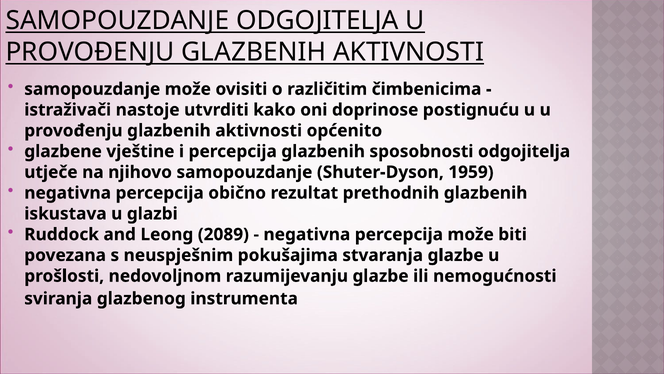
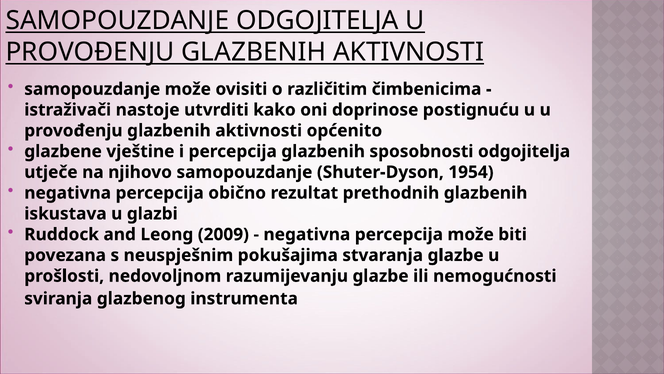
1959: 1959 -> 1954
2089: 2089 -> 2009
